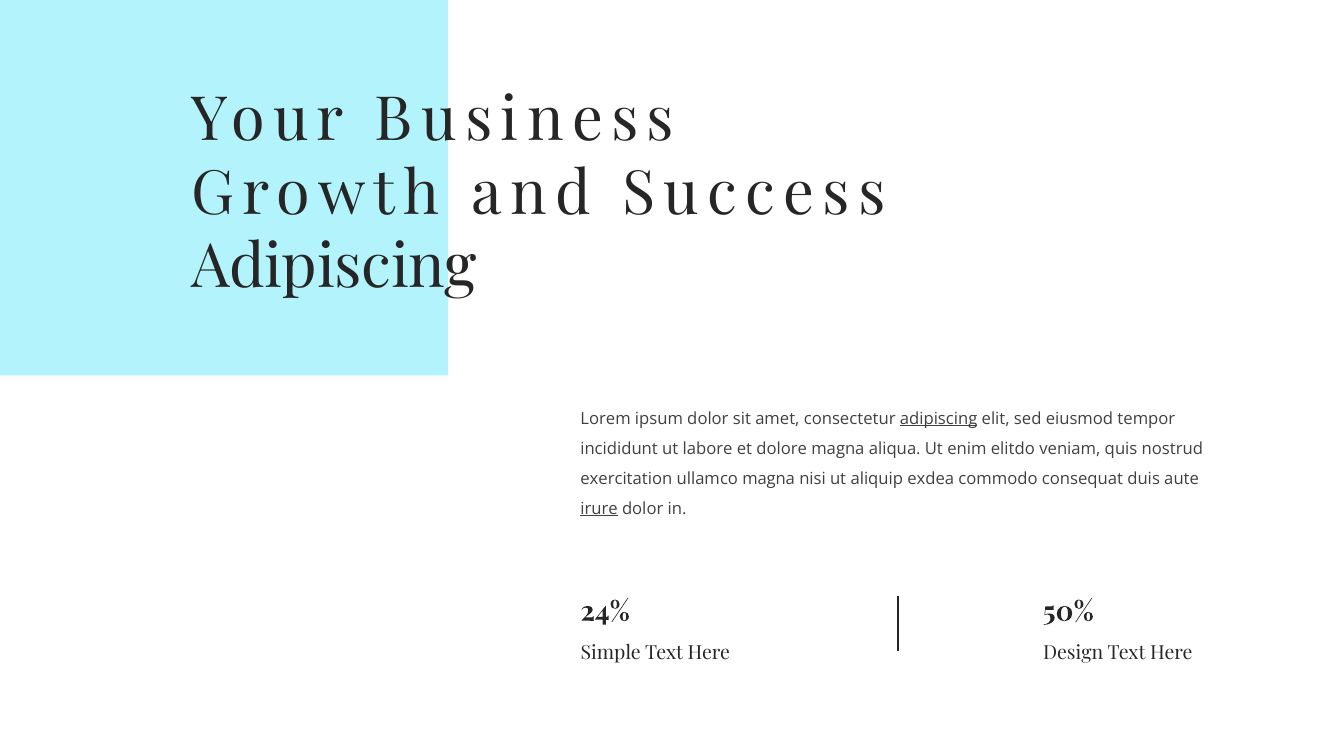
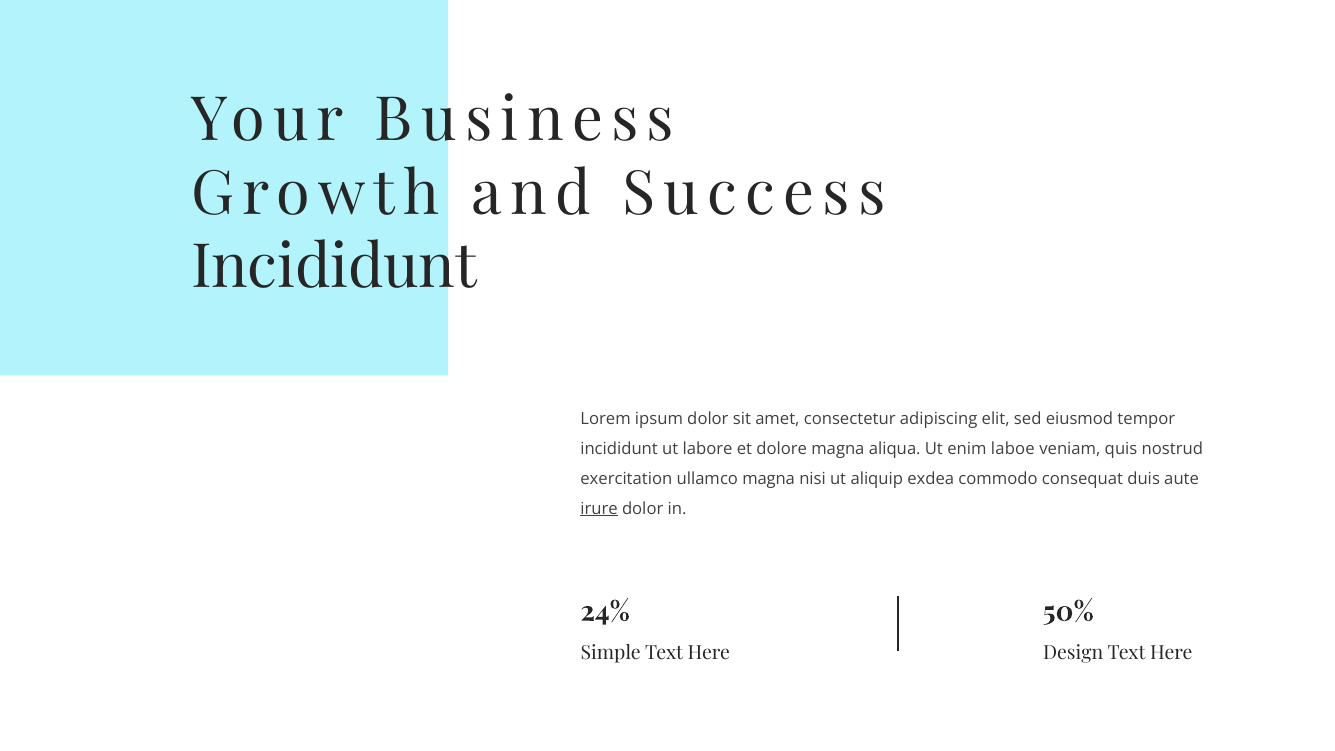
Adipiscing at (334, 267): Adipiscing -> Incididunt
adipiscing at (939, 419) underline: present -> none
elitdo: elitdo -> laboe
